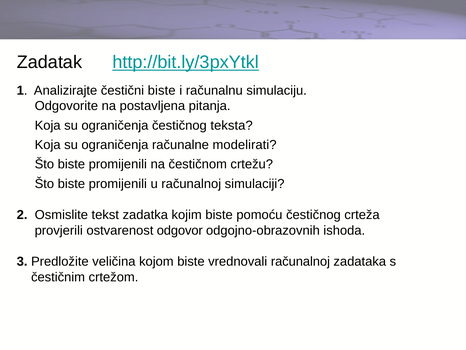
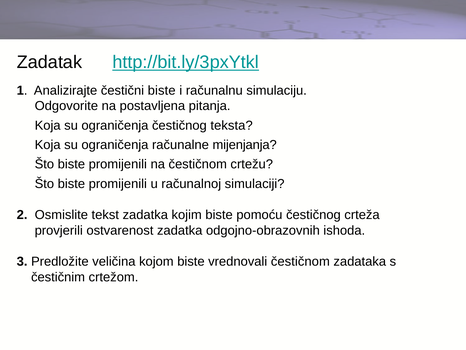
modelirati: modelirati -> mijenjanja
ostvarenost odgovor: odgovor -> zadatka
vrednovali računalnoj: računalnoj -> čestičnom
